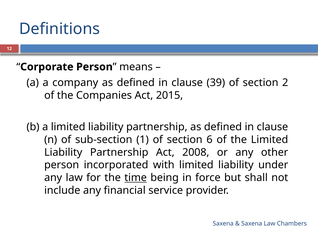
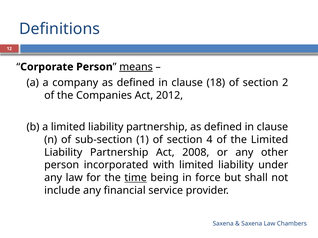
means underline: none -> present
39: 39 -> 18
2015: 2015 -> 2012
6: 6 -> 4
